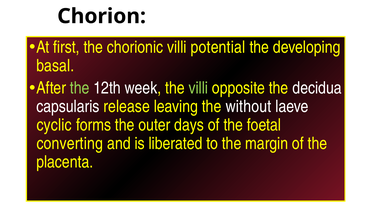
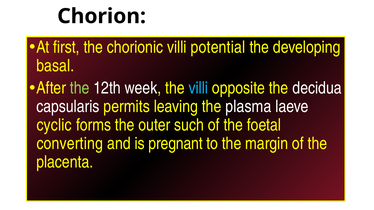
villi at (198, 88) colour: light green -> light blue
release: release -> permits
without: without -> plasma
days: days -> such
liberated: liberated -> pregnant
